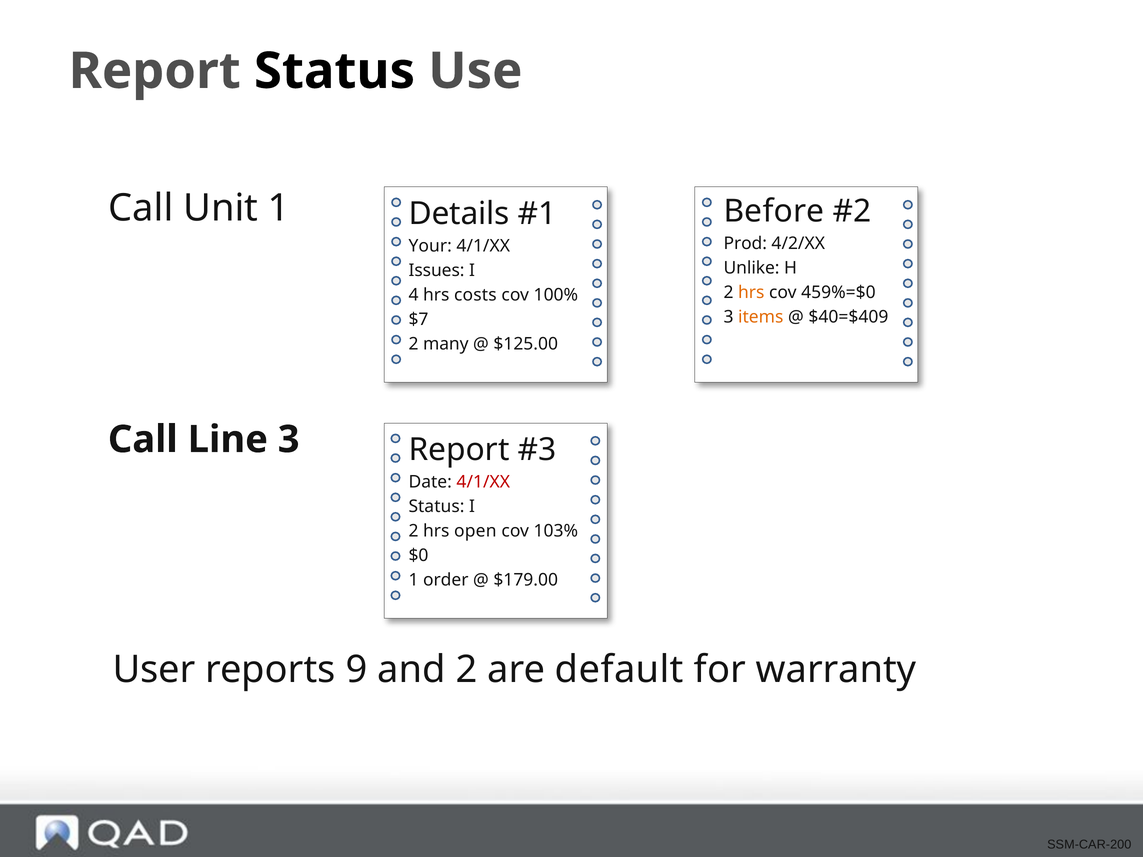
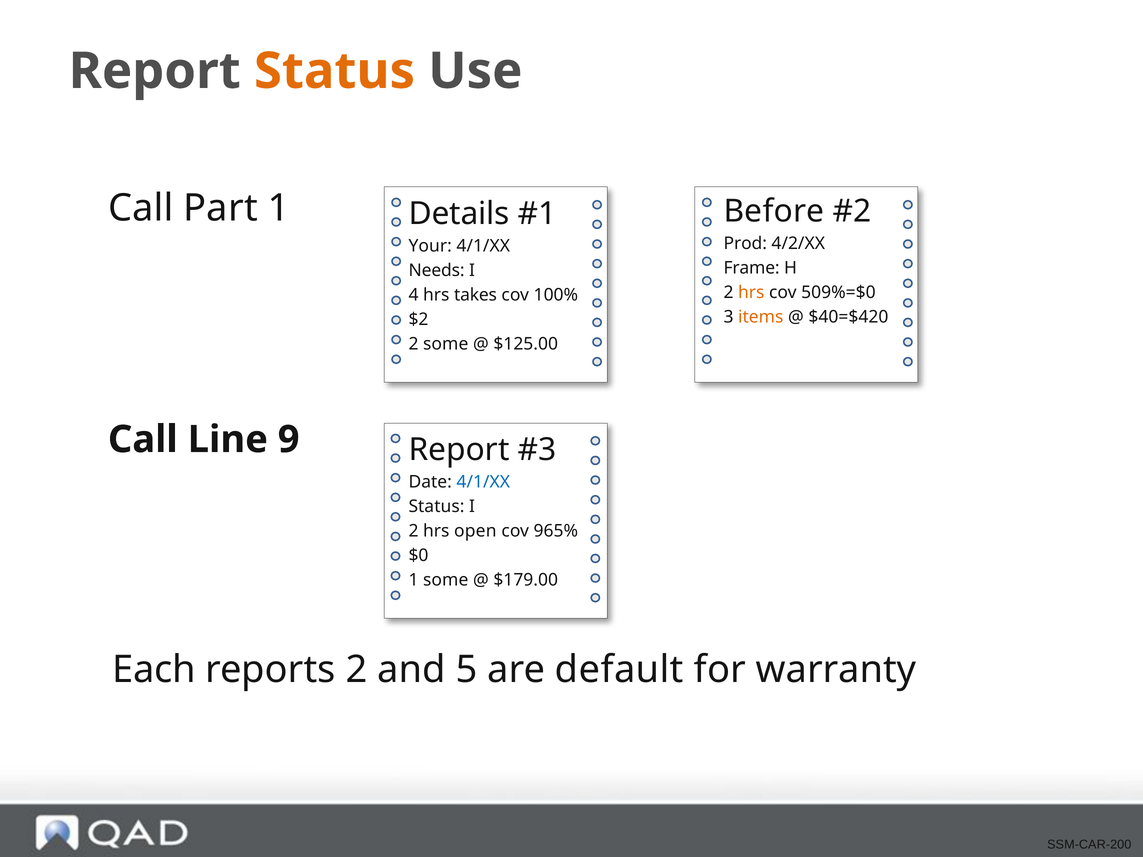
Status at (334, 71) colour: black -> orange
Unit: Unit -> Part
Unlike: Unlike -> Frame
Issues: Issues -> Needs
459%=$0: 459%=$0 -> 509%=$0
costs: costs -> takes
$40=$409: $40=$409 -> $40=$420
$7: $7 -> $2
2 many: many -> some
Line 3: 3 -> 9
4/1/XX at (483, 482) colour: red -> blue
103%: 103% -> 965%
1 order: order -> some
User: User -> Each
reports 9: 9 -> 2
and 2: 2 -> 5
